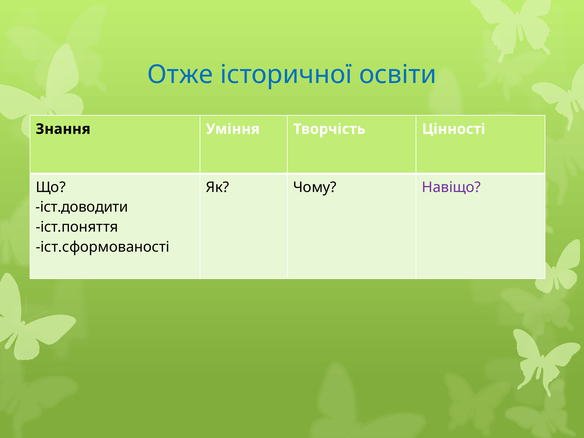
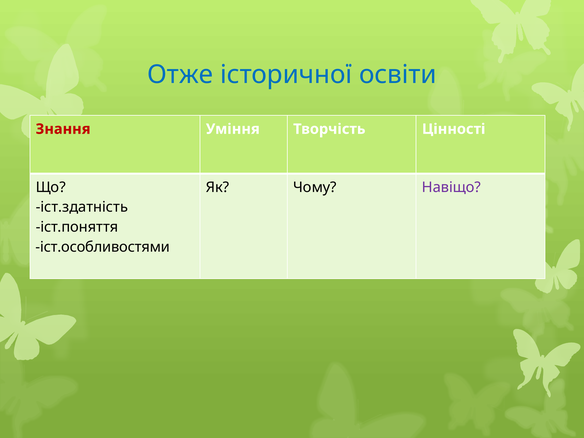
Знання colour: black -> red
іст.доводити: іст.доводити -> іст.здатність
іст.сформованості: іст.сформованості -> іст.особливостями
